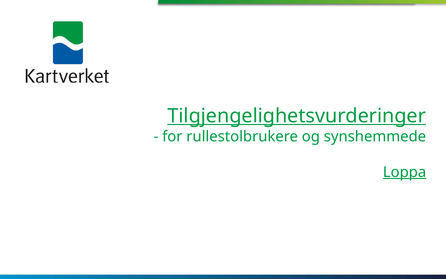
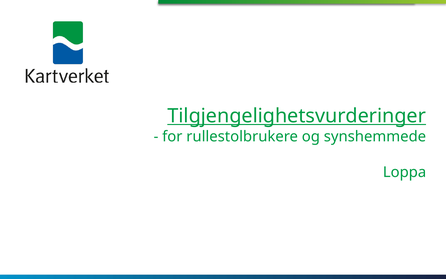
Loppa underline: present -> none
